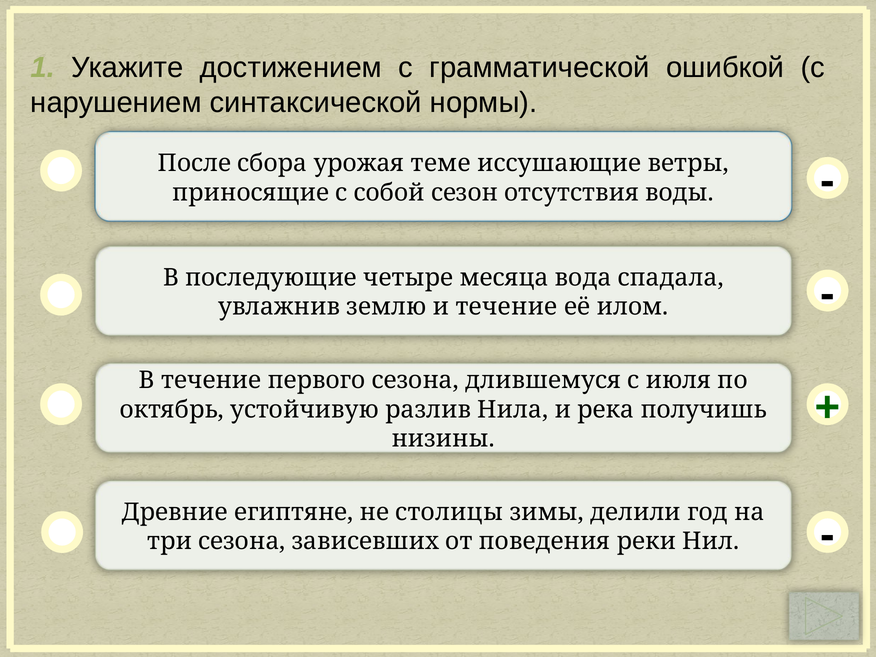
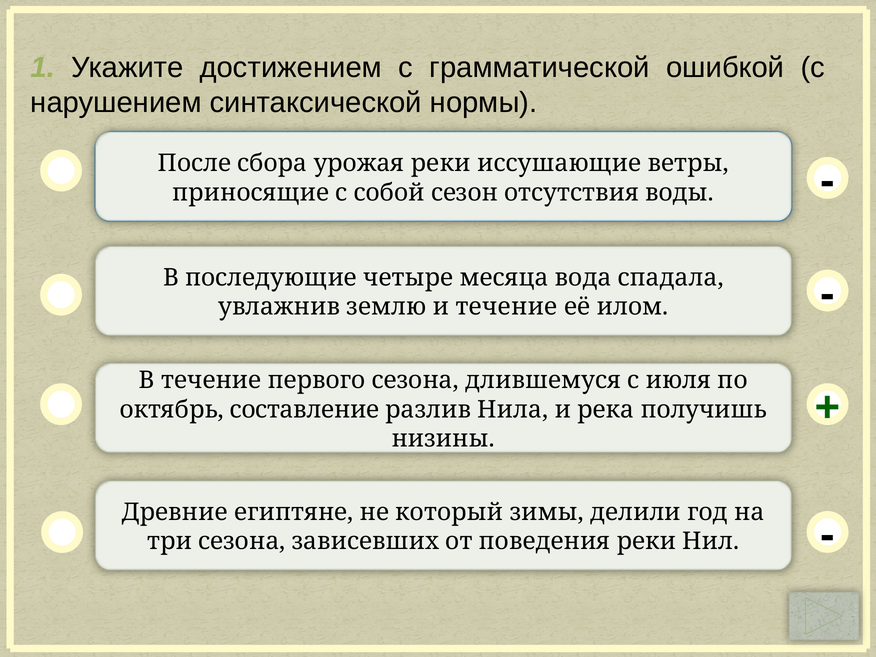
урожая теме: теме -> реки
устойчивую: устойчивую -> составление
столицы: столицы -> который
